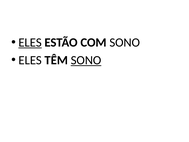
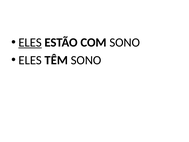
SONO at (86, 60) underline: present -> none
